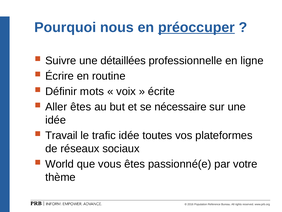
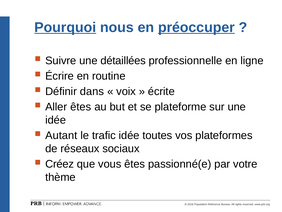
Pourquoi underline: none -> present
mots: mots -> dans
nécessaire: nécessaire -> plateforme
Travail: Travail -> Autant
World: World -> Créez
